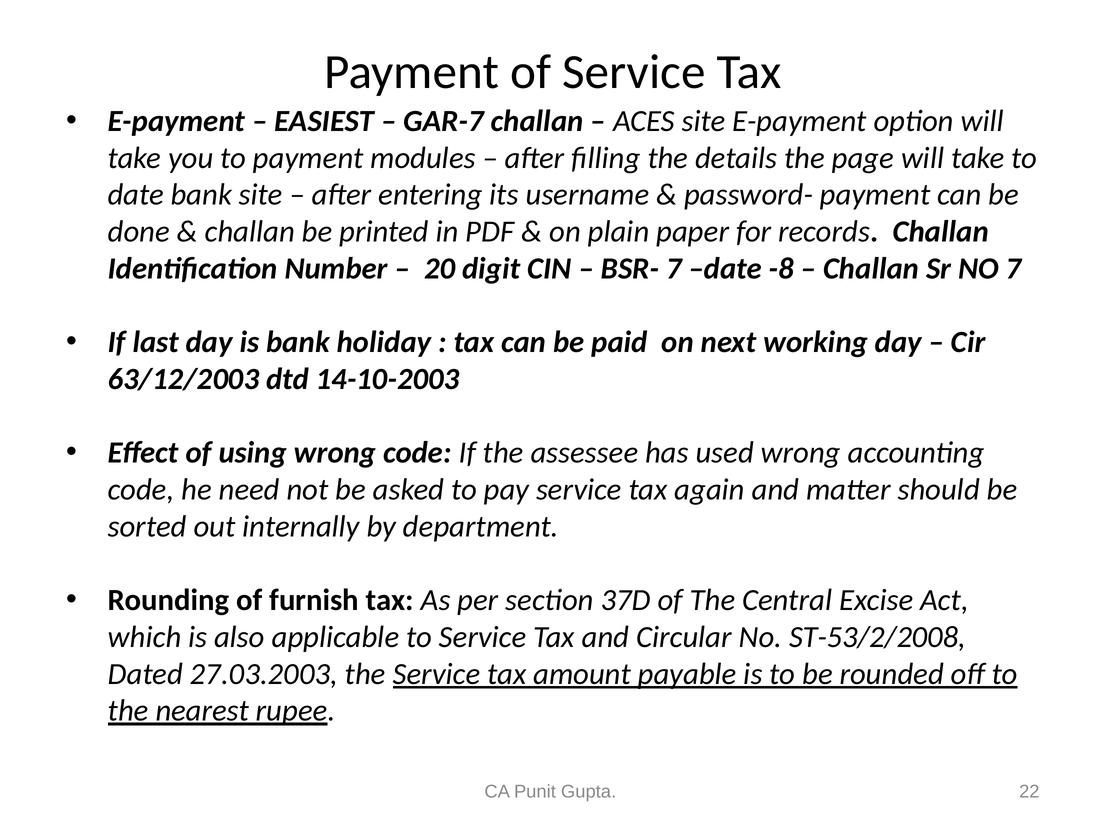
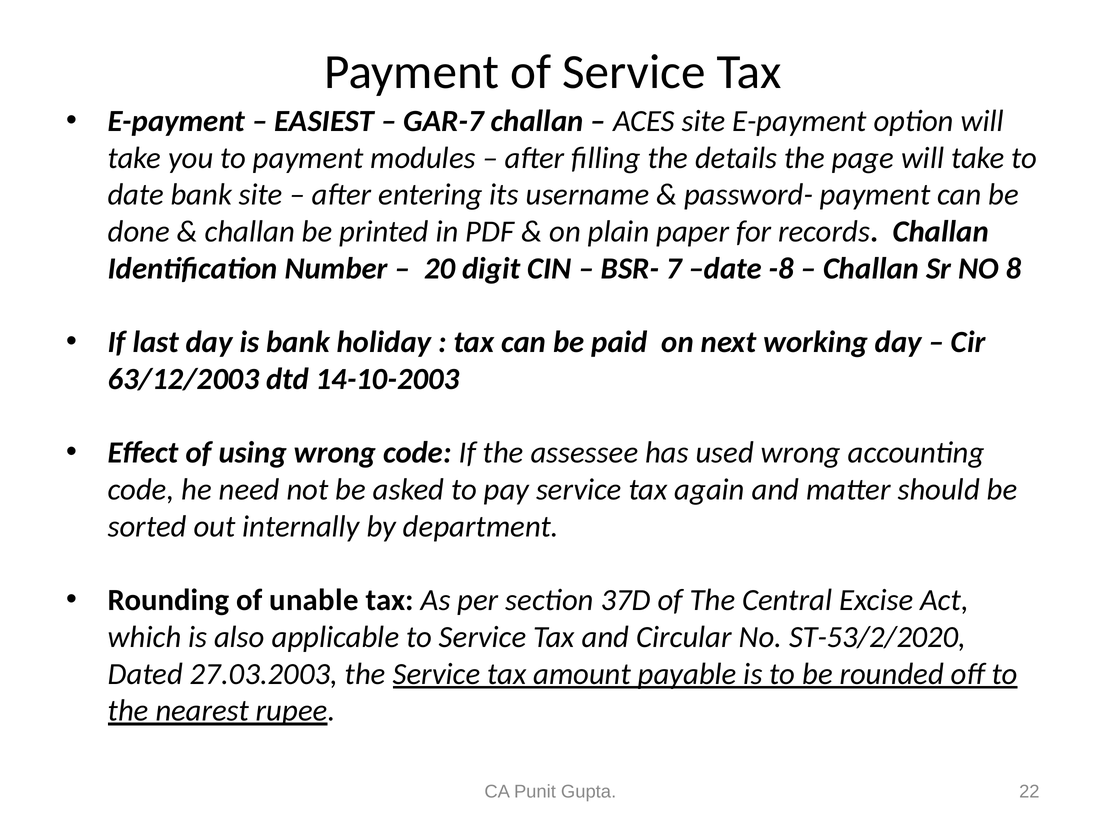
NO 7: 7 -> 8
furnish: furnish -> unable
ST-53/2/2008: ST-53/2/2008 -> ST-53/2/2020
